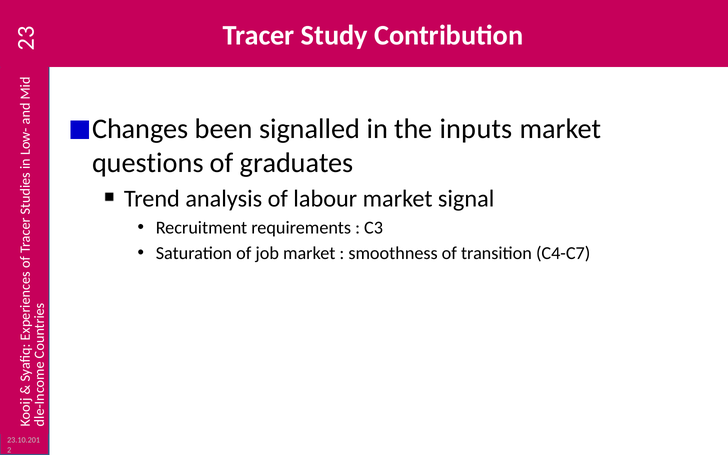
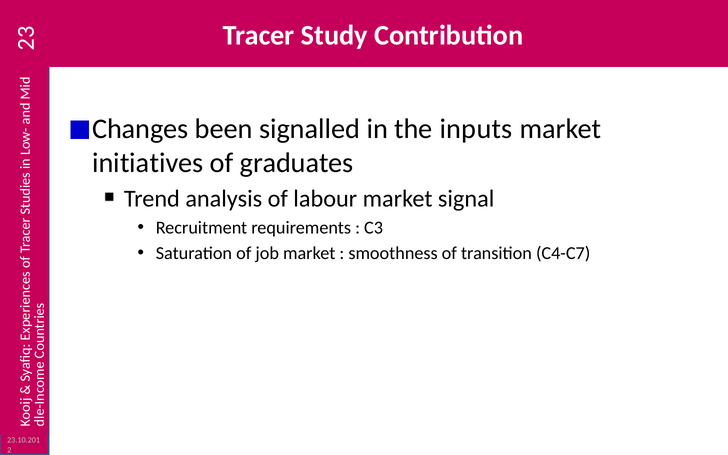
questions: questions -> initiatives
